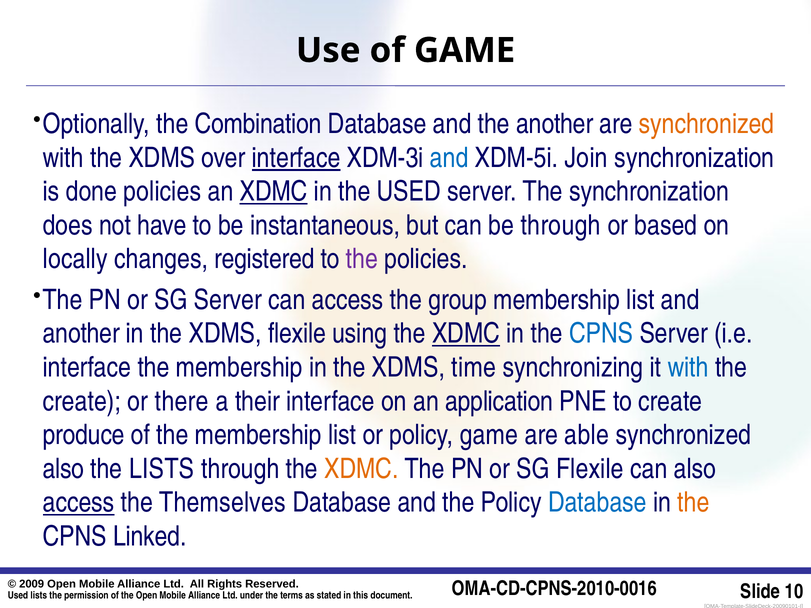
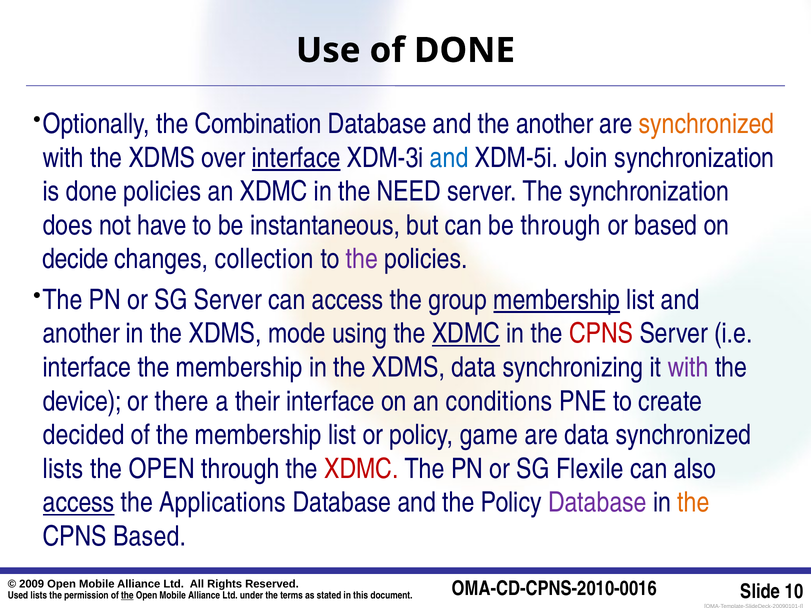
of GAME: GAME -> DONE
XDMC at (274, 192) underline: present -> none
the USED: USED -> NEED
locally: locally -> decide
registered: registered -> collection
membership at (557, 300) underline: none -> present
XDMS flexile: flexile -> mode
CPNS at (601, 334) colour: blue -> red
XDMS time: time -> data
with at (688, 368) colour: blue -> purple
create at (82, 401): create -> device
application: application -> conditions
produce: produce -> decided
are able: able -> data
also at (63, 469): also -> lists
LISTS at (162, 469): LISTS -> OPEN
XDMC at (361, 469) colour: orange -> red
Themselves: Themselves -> Applications
Database at (597, 503) colour: blue -> purple
CPNS Linked: Linked -> Based
the at (127, 596) underline: none -> present
